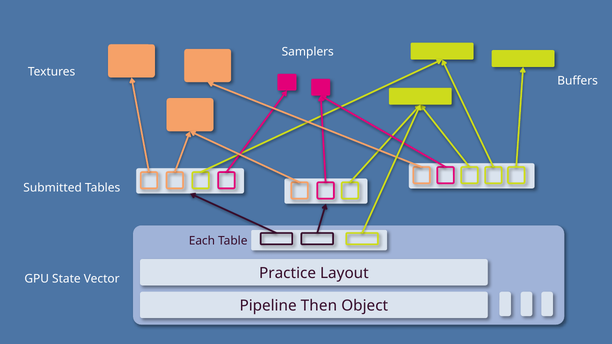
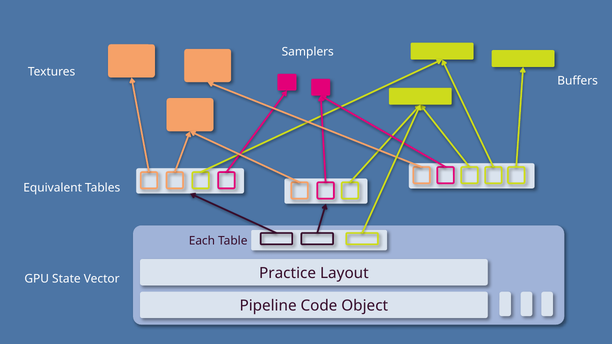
Submitted: Submitted -> Equivalent
Then: Then -> Code
